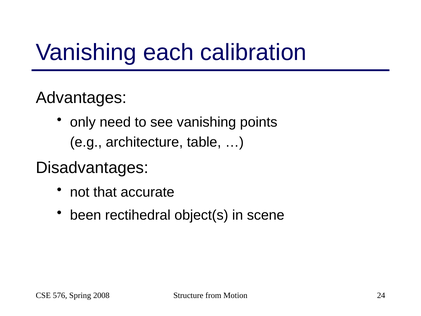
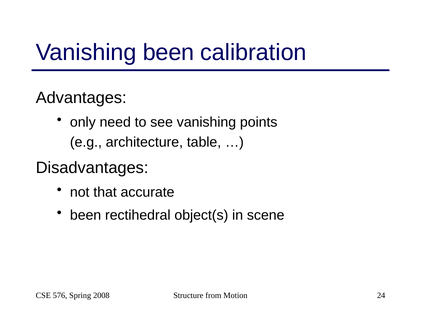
Vanishing each: each -> been
